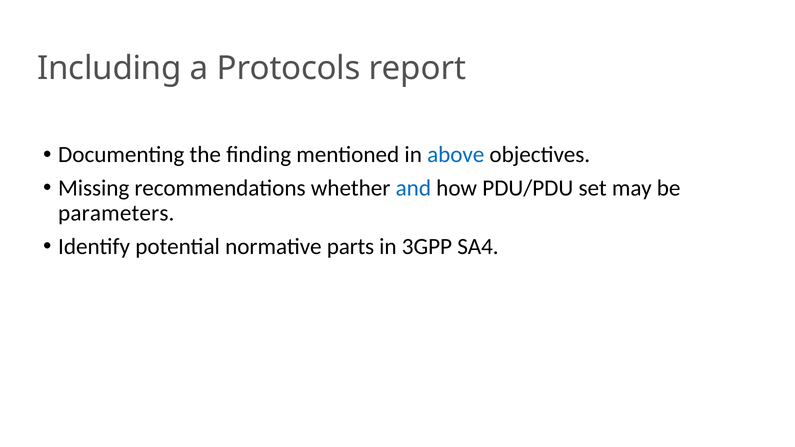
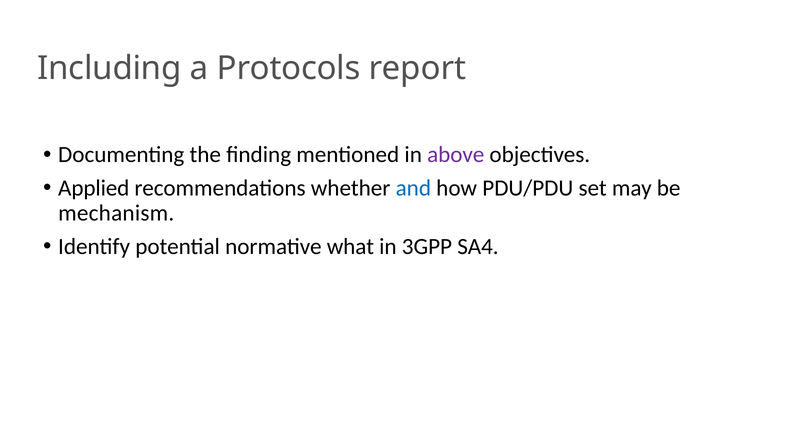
above colour: blue -> purple
Missing: Missing -> Applied
parameters: parameters -> mechanism
parts: parts -> what
